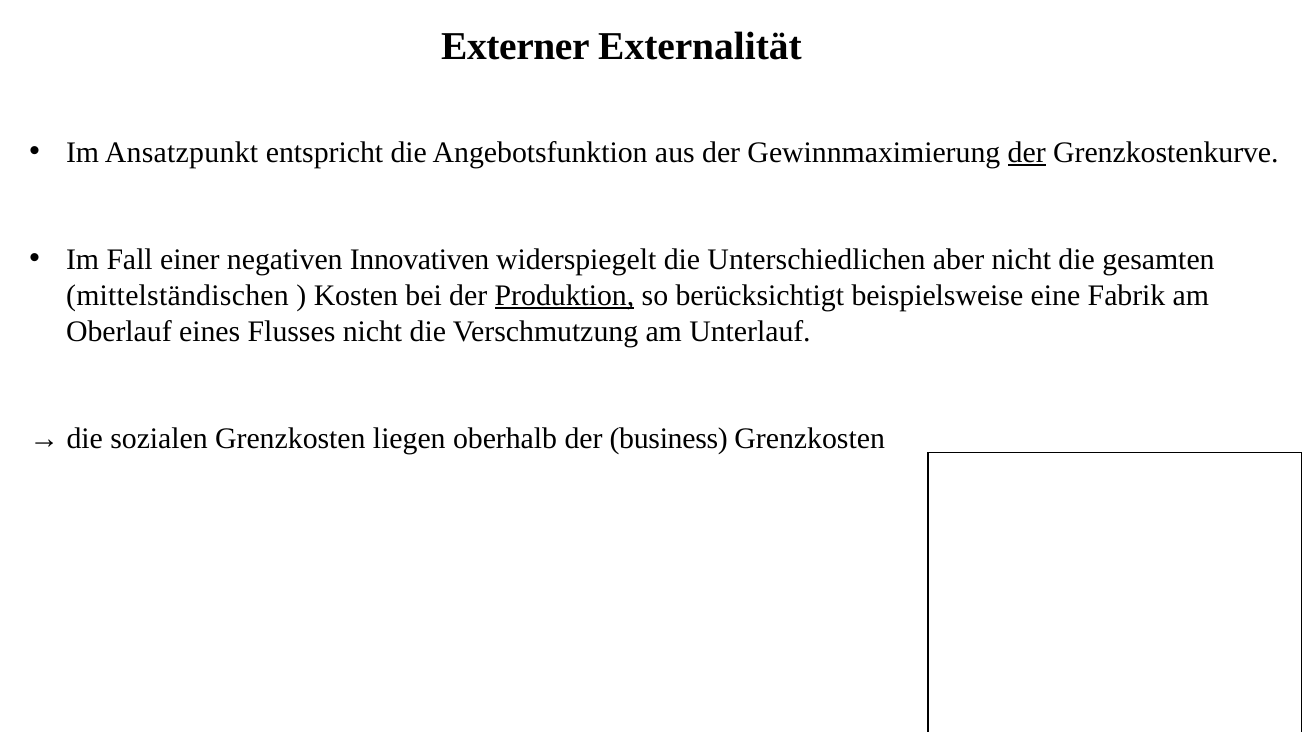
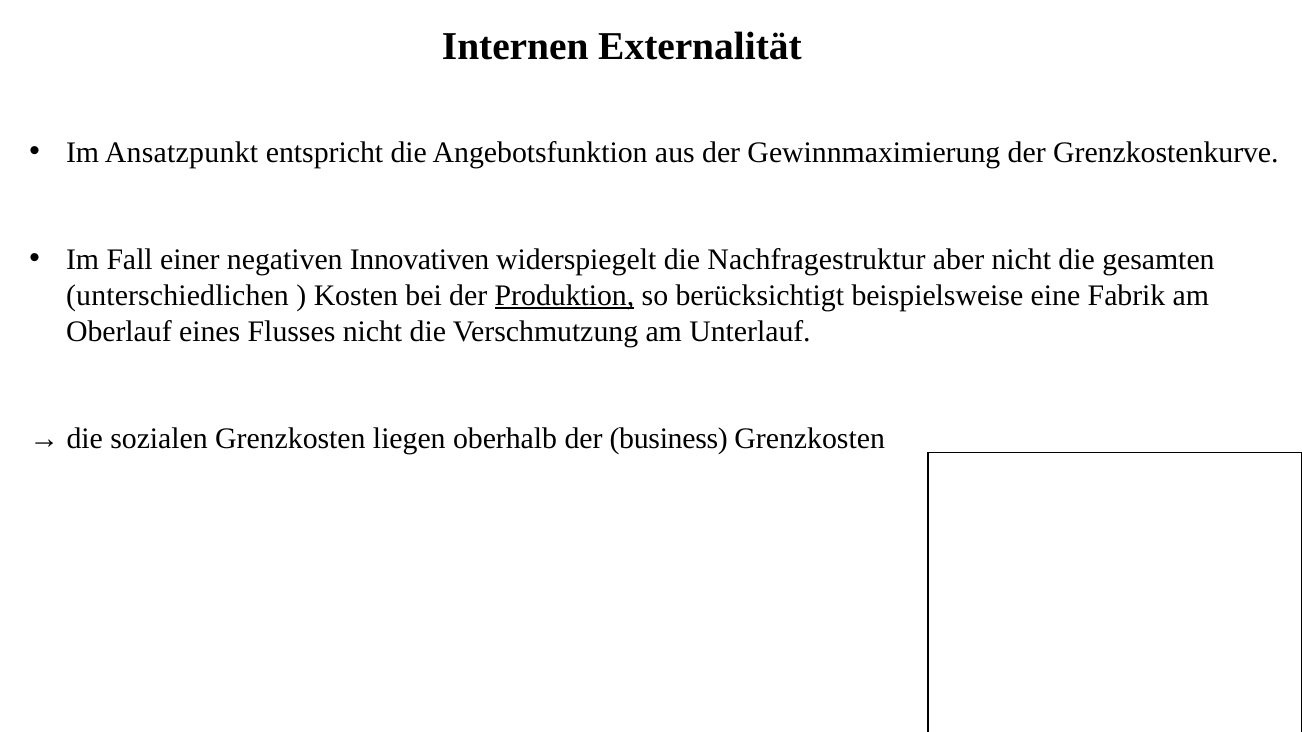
Externer: Externer -> Internen
der at (1027, 152) underline: present -> none
Unterschiedlichen: Unterschiedlichen -> Nachfragestruktur
mittelständischen: mittelständischen -> unterschiedlichen
